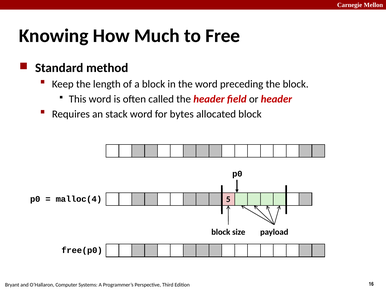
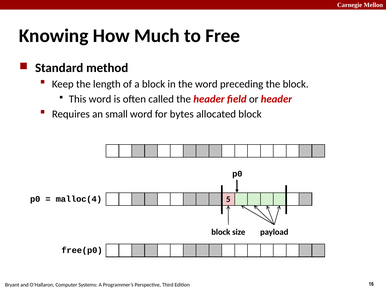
stack: stack -> small
